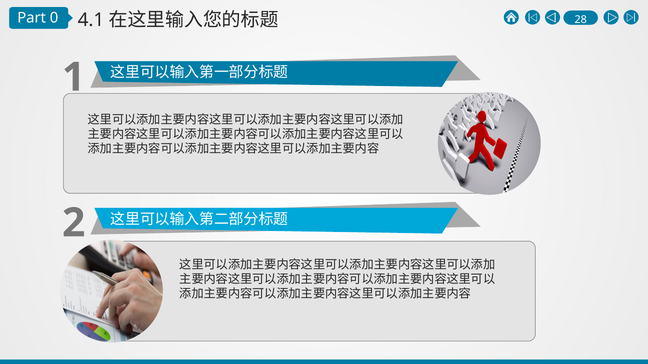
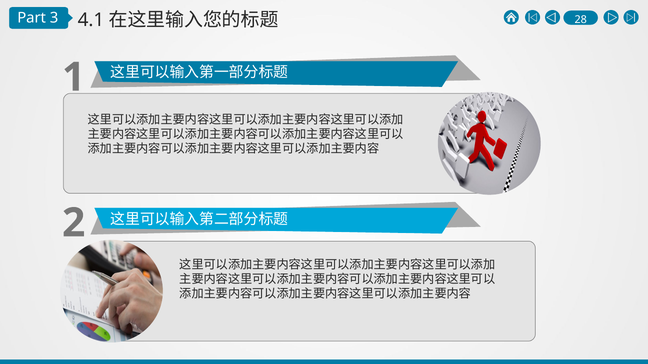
0: 0 -> 3
